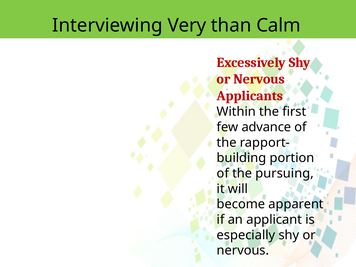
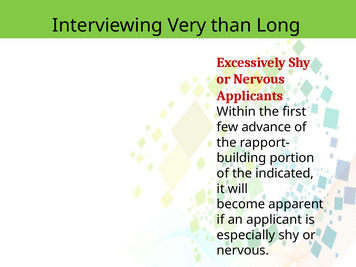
Calm: Calm -> Long
pursuing: pursuing -> indicated
